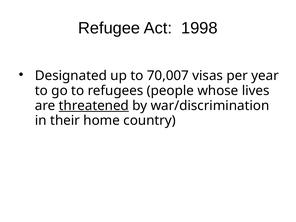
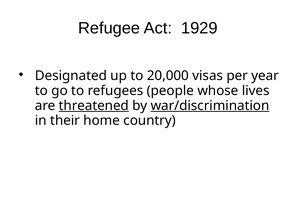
1998: 1998 -> 1929
70,007: 70,007 -> 20,000
war/discrimination underline: none -> present
